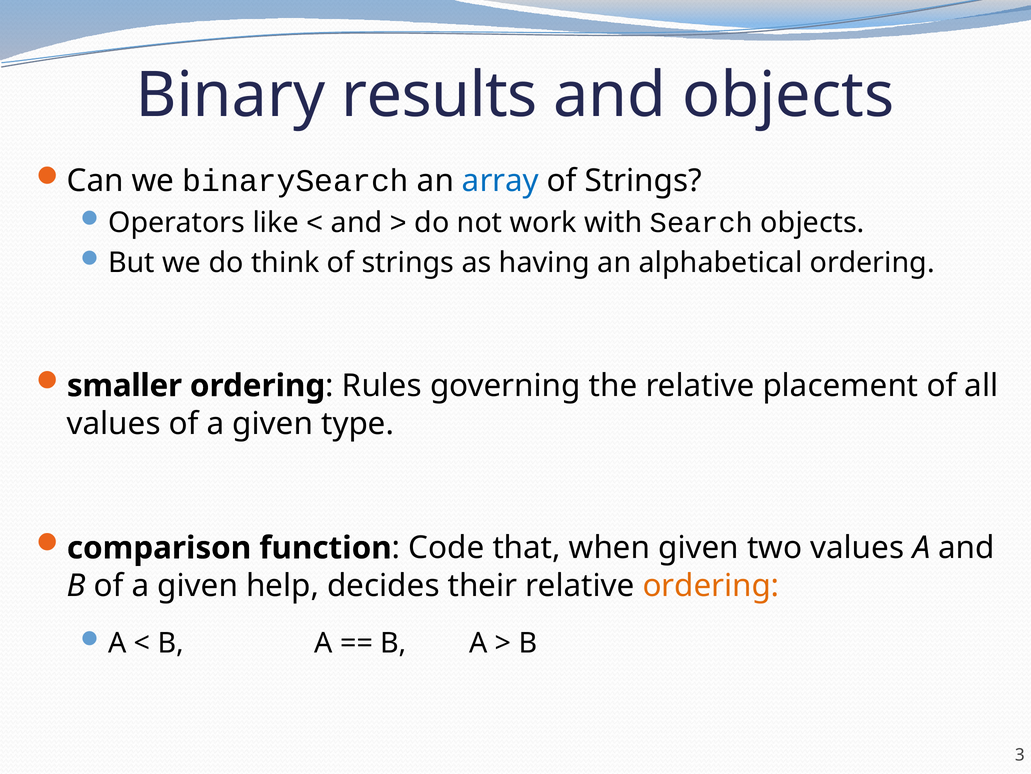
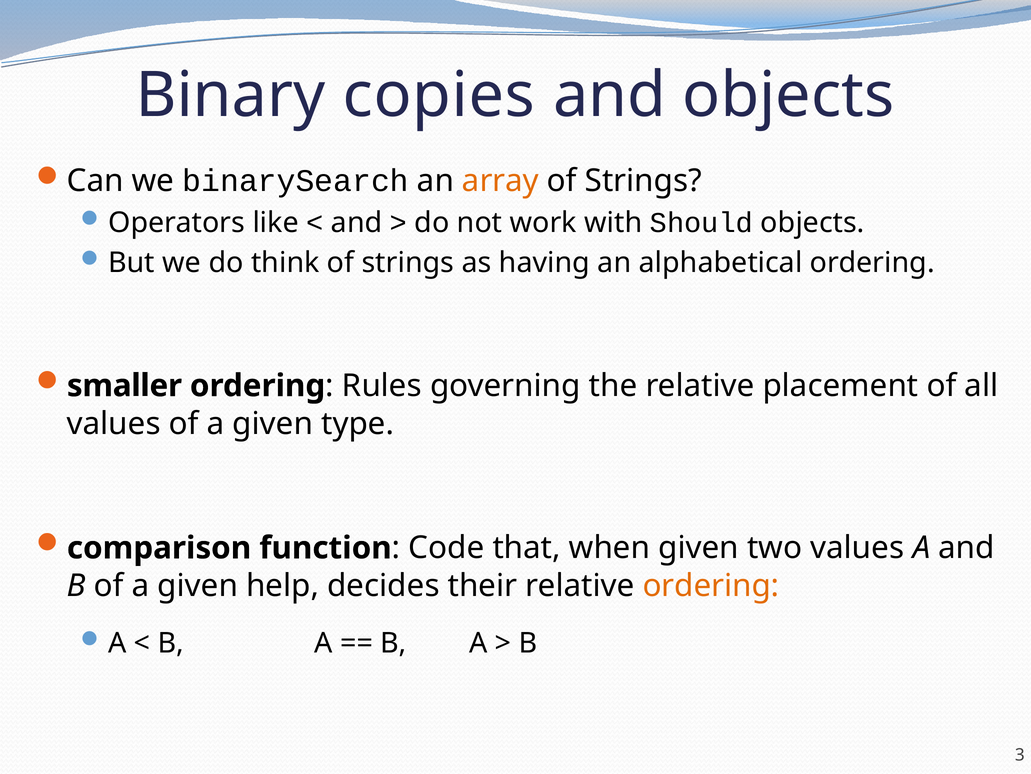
results: results -> copies
array colour: blue -> orange
Search: Search -> Should
